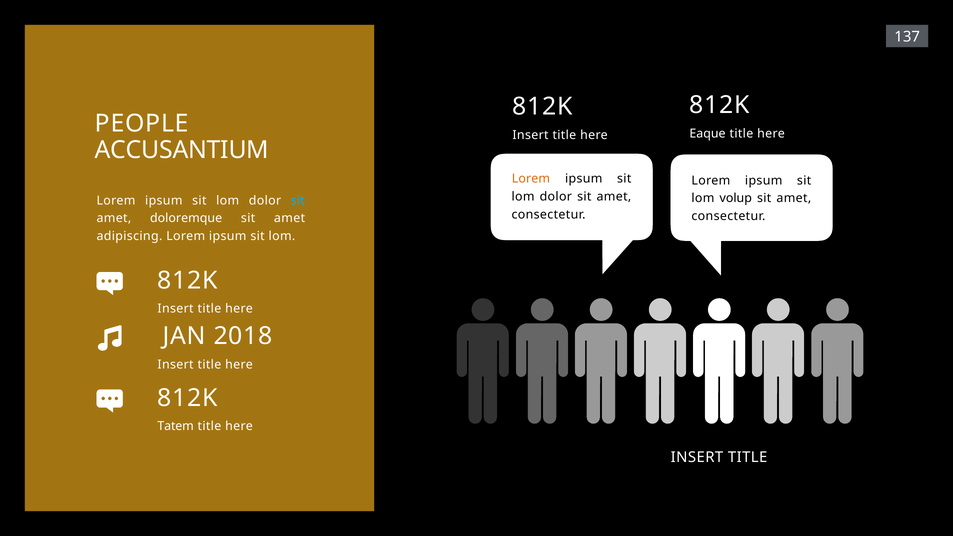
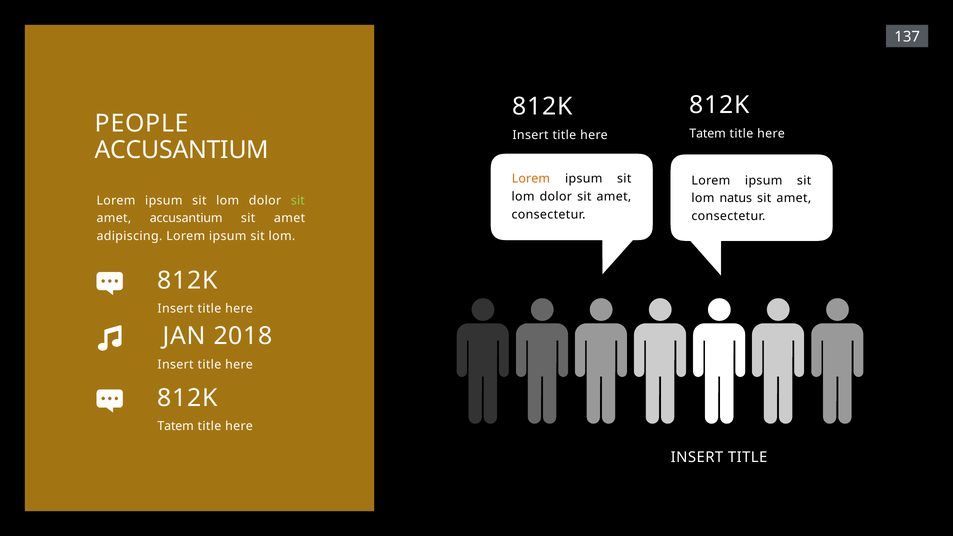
Eaque at (708, 134): Eaque -> Tatem
volup: volup -> natus
sit at (298, 201) colour: light blue -> light green
amet doloremque: doloremque -> accusantium
